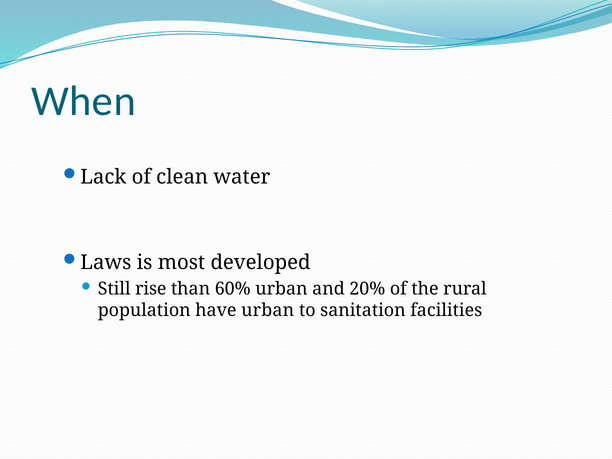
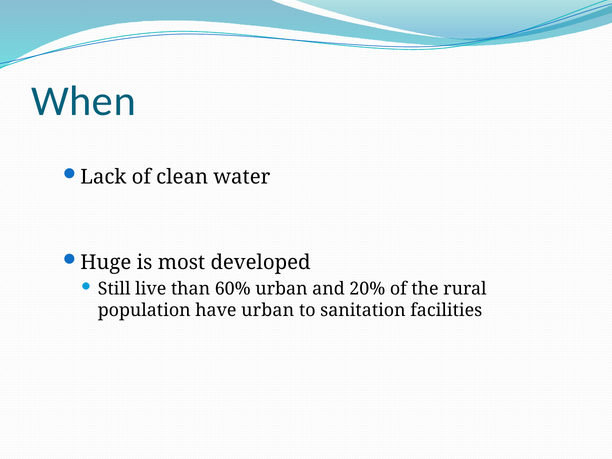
Laws: Laws -> Huge
rise: rise -> live
